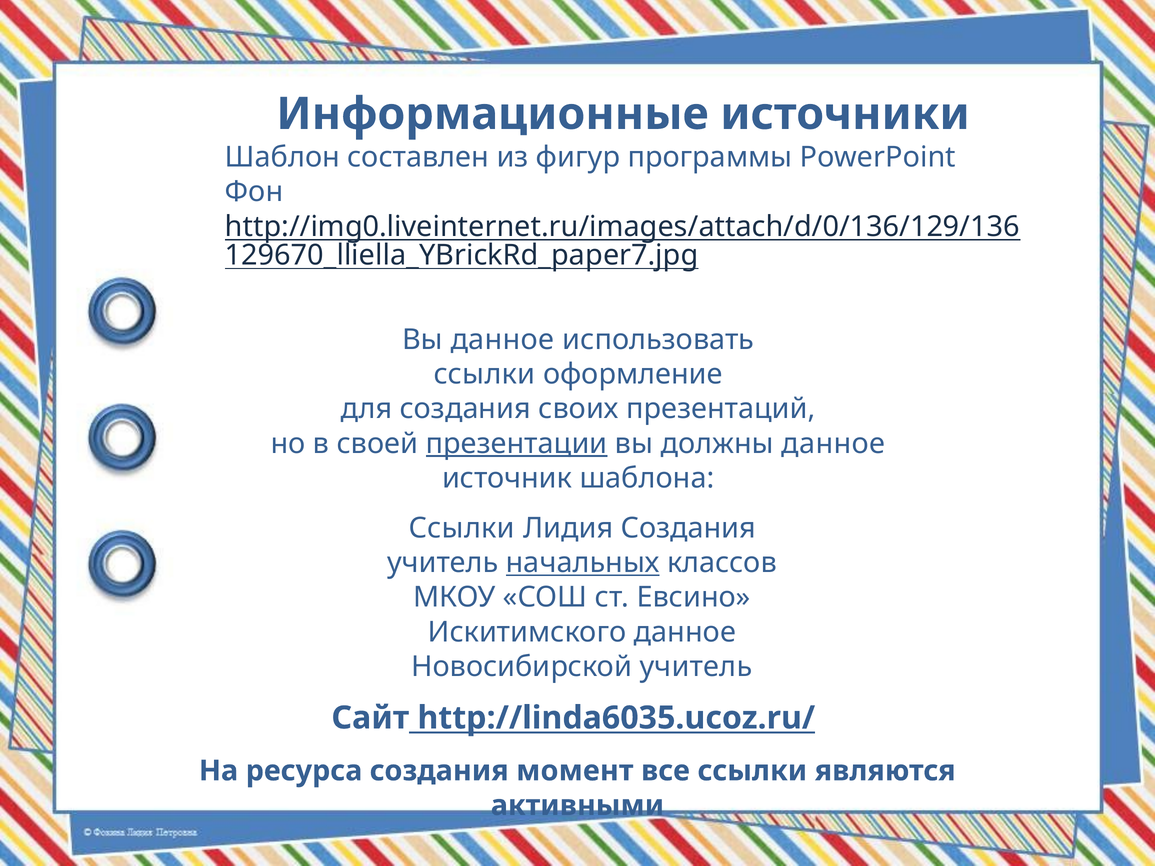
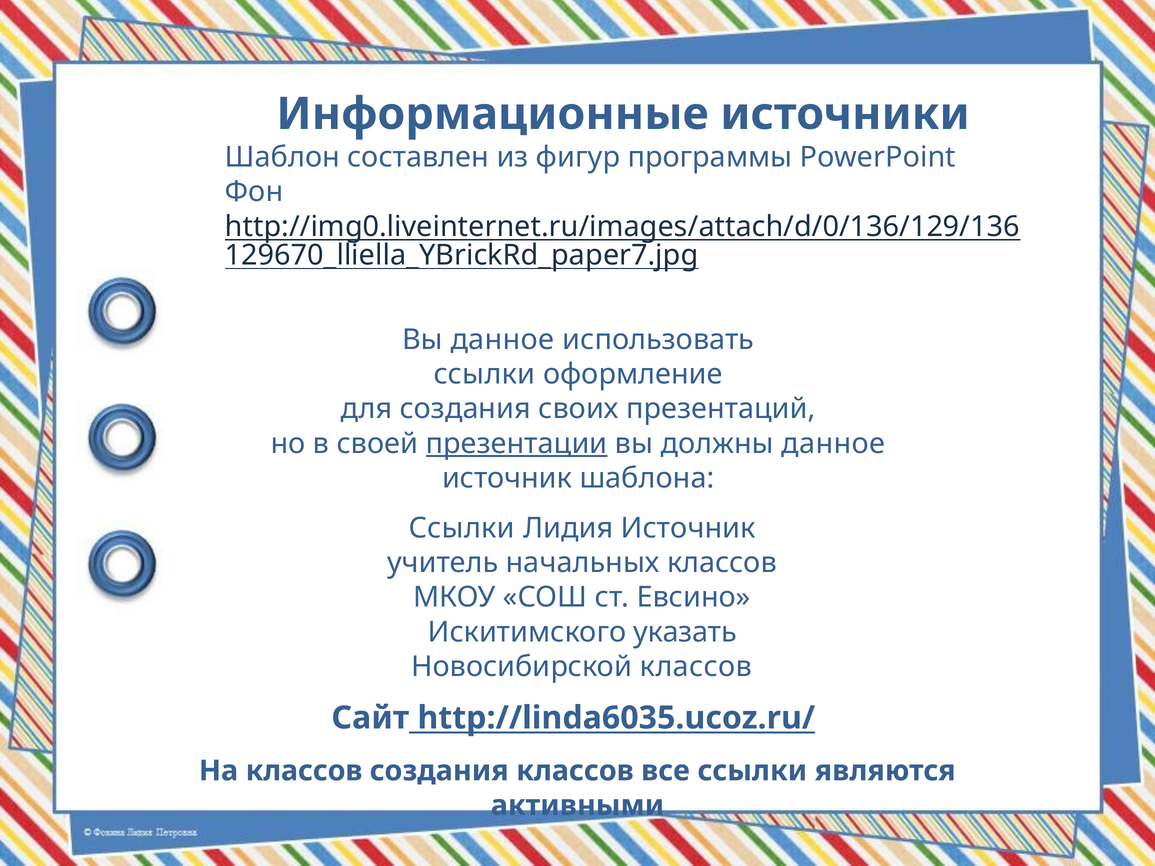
Лидия Создания: Создания -> Источник
начальных underline: present -> none
Искитимского данное: данное -> указать
Новосибирской учитель: учитель -> классов
На ресурса: ресурса -> классов
создания момент: момент -> классов
